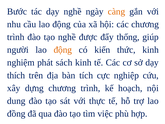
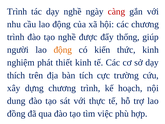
Bước at (17, 11): Bước -> Trình
càng colour: orange -> red
sách: sách -> thiết
nghiệp: nghiệp -> trường
